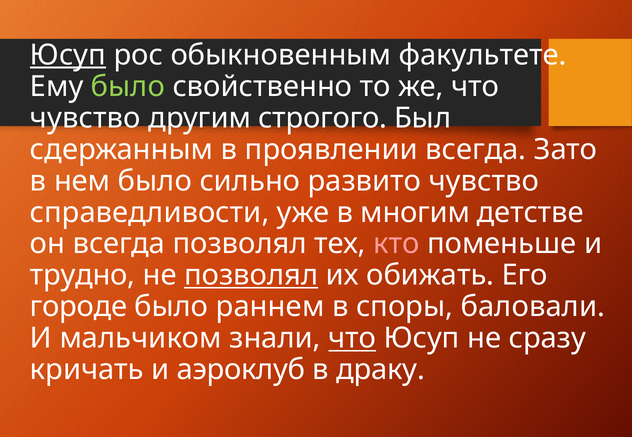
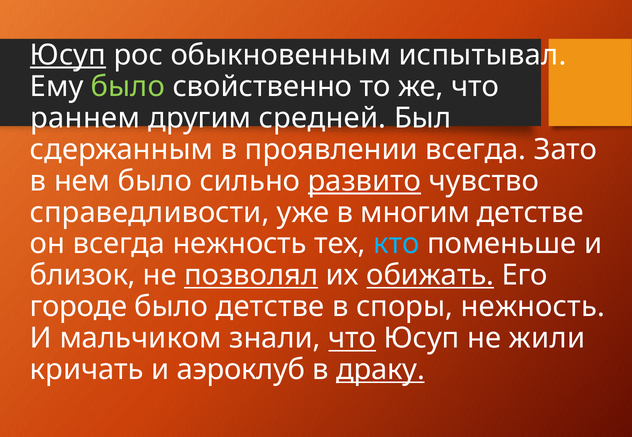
факультете: факультете -> испытывал
чувство at (85, 118): чувство -> раннем
строгого: строгого -> средней
развито underline: none -> present
всегда позволял: позволял -> нежность
кто colour: pink -> light blue
трудно: трудно -> близок
обижать underline: none -> present
было раннем: раннем -> детстве
споры баловали: баловали -> нежность
сразу: сразу -> жили
драку underline: none -> present
